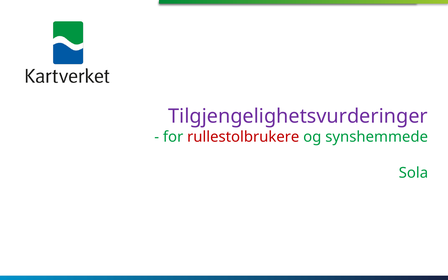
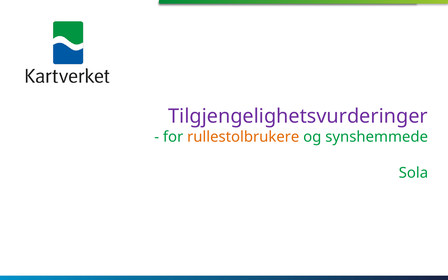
rullestolbrukere colour: red -> orange
